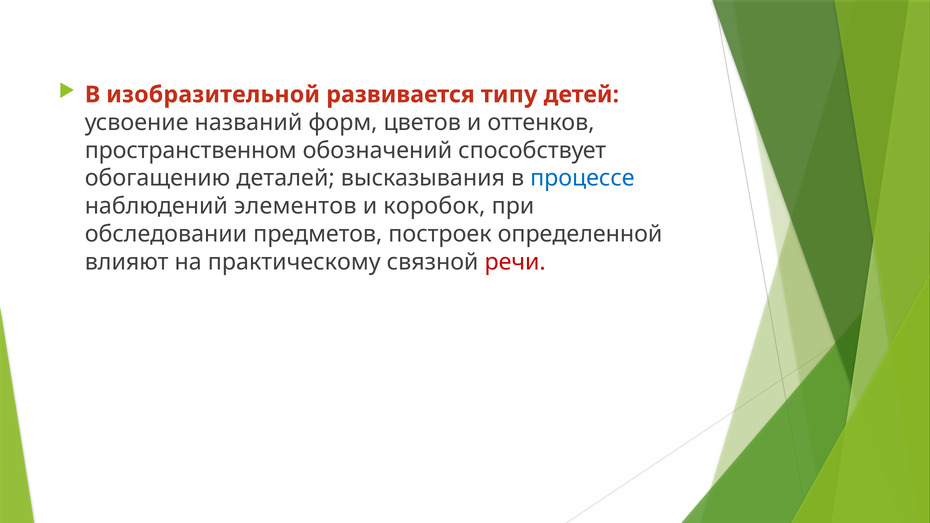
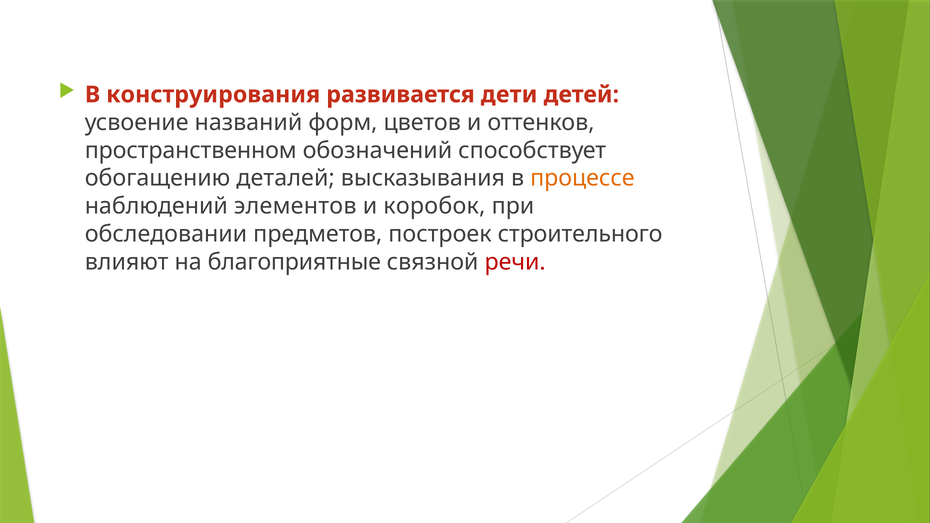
изобразительной: изобразительной -> конструирования
типу: типу -> дети
процессе colour: blue -> orange
определенной: определенной -> строительного
практическому: практическому -> благоприятные
